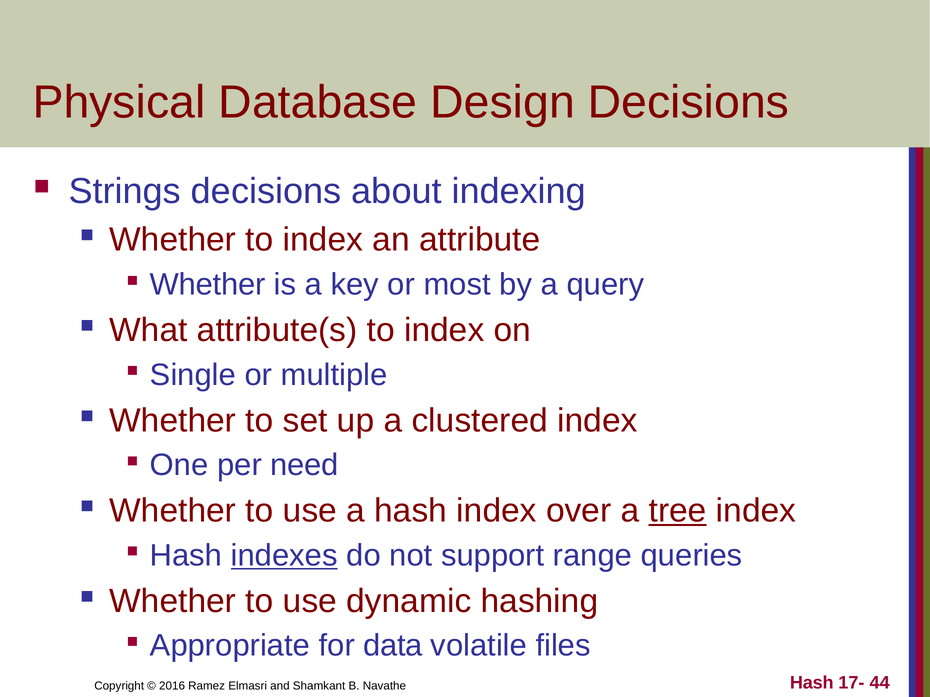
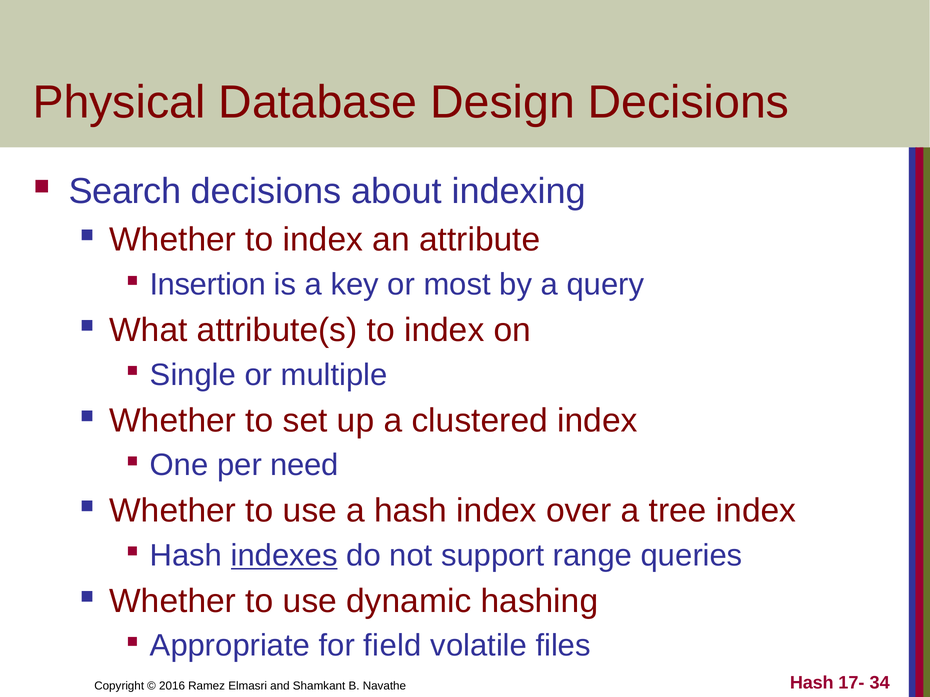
Strings: Strings -> Search
Whether at (208, 285): Whether -> Insertion
tree underline: present -> none
data: data -> field
44: 44 -> 34
